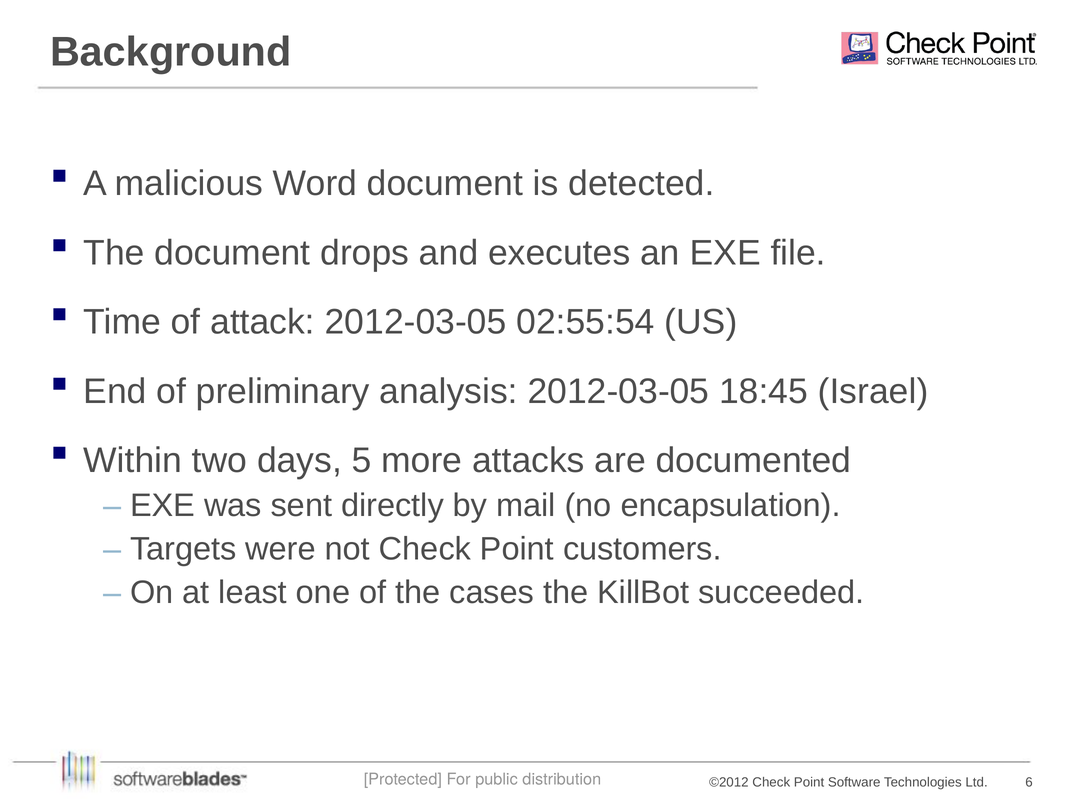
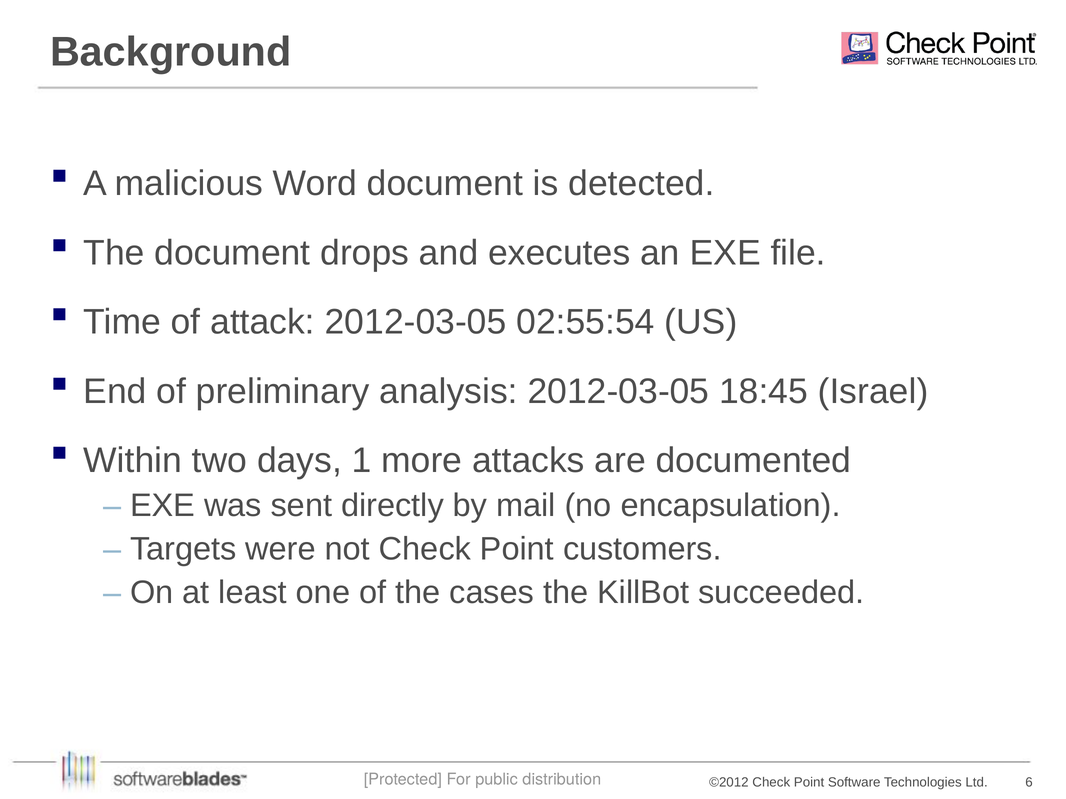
5: 5 -> 1
